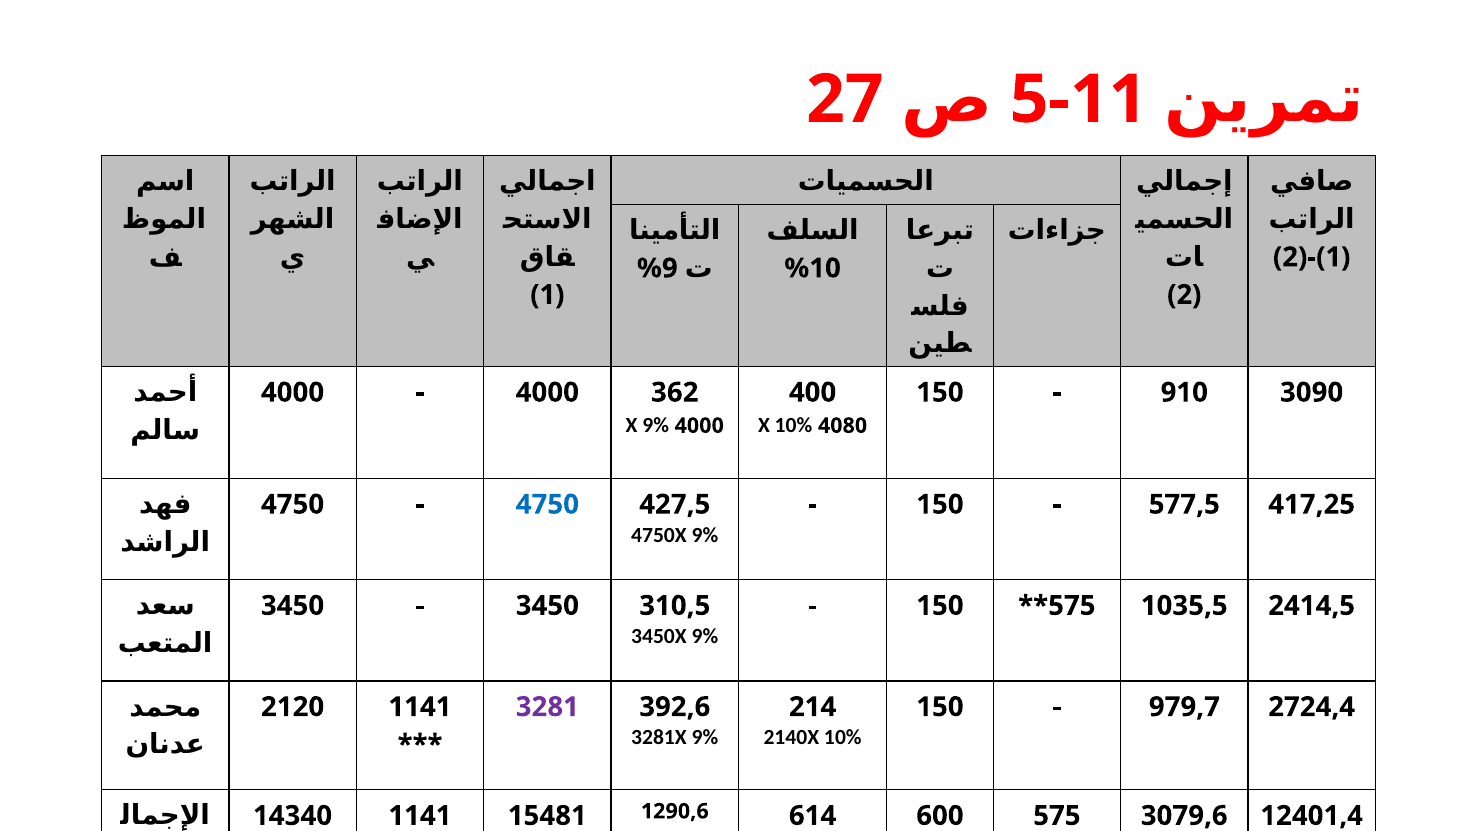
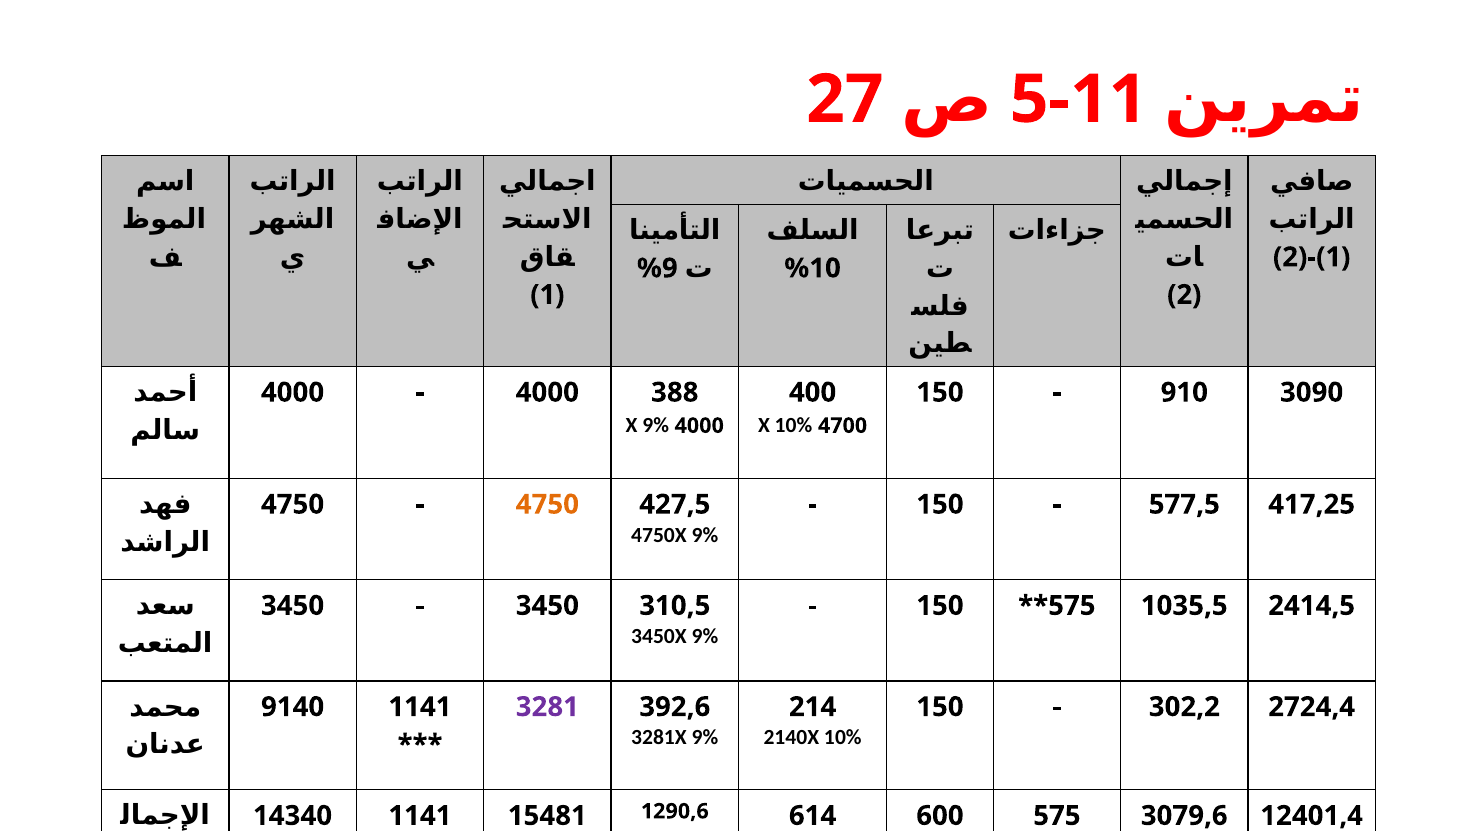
362: 362 -> 388
4080: 4080 -> 4700
4750 at (547, 504) colour: blue -> orange
2120: 2120 -> 9140
979,7: 979,7 -> 302,2
